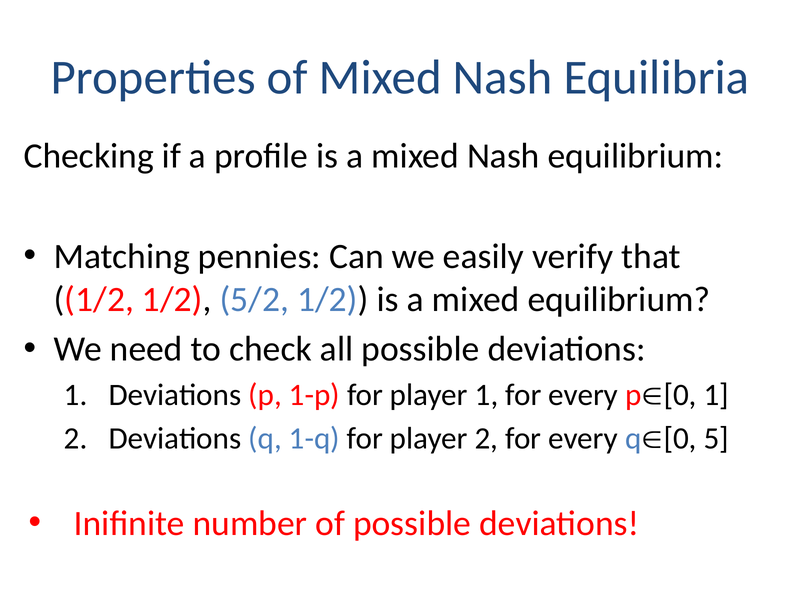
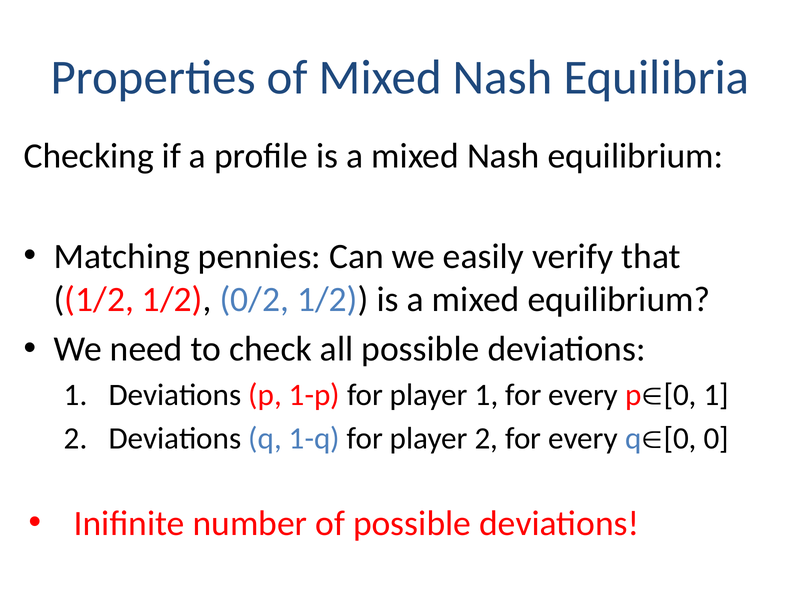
5/2: 5/2 -> 0/2
5: 5 -> 0
